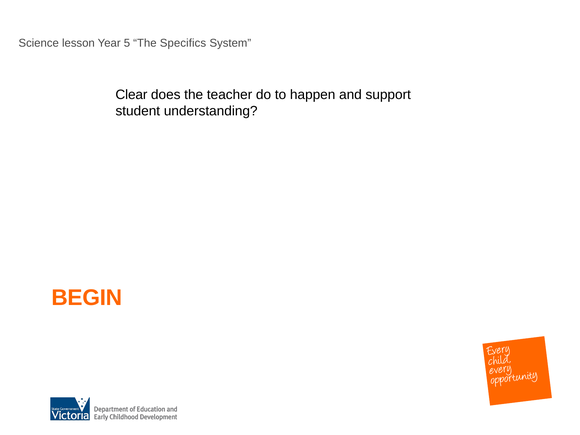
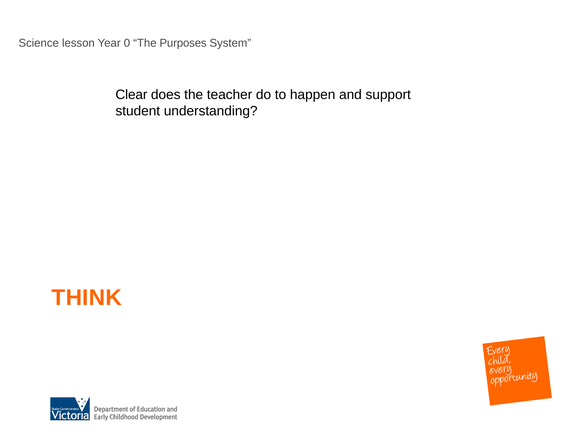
5: 5 -> 0
Specifics: Specifics -> Purposes
BEGIN: BEGIN -> THINK
